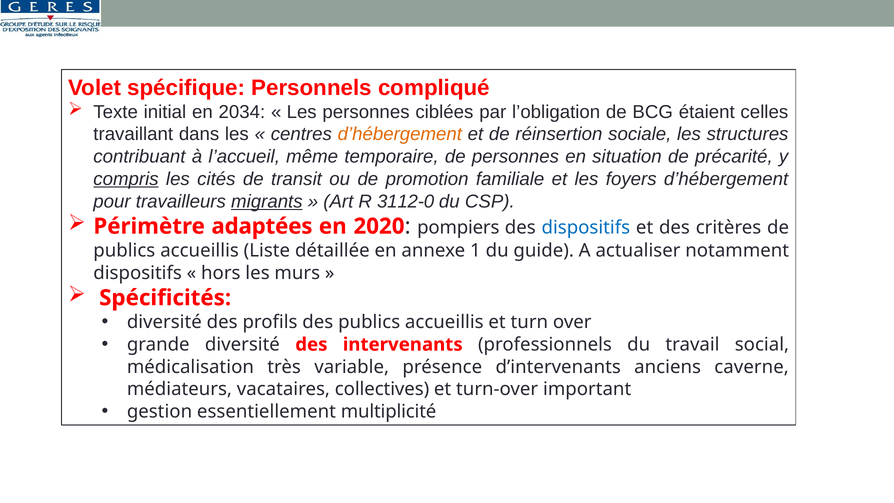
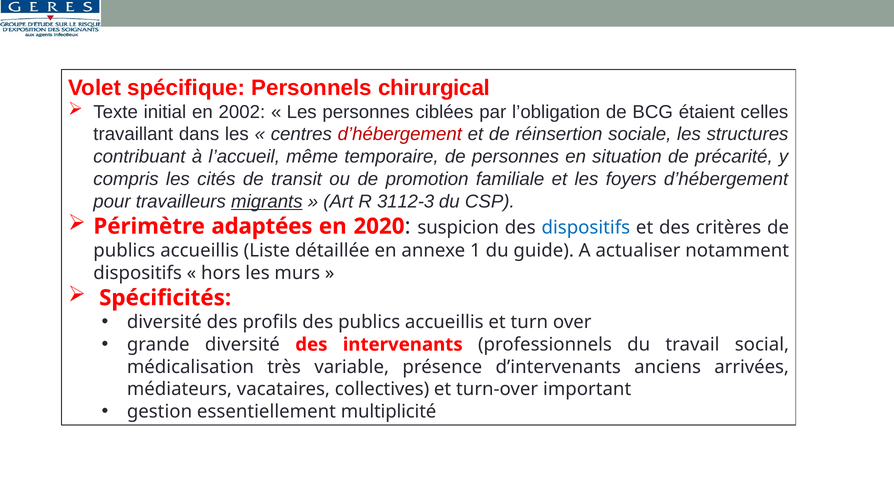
compliqué: compliqué -> chirurgical
2034: 2034 -> 2002
d’hébergement at (400, 134) colour: orange -> red
compris underline: present -> none
3112-0: 3112-0 -> 3112-3
pompiers: pompiers -> suspicion
caverne: caverne -> arrivées
